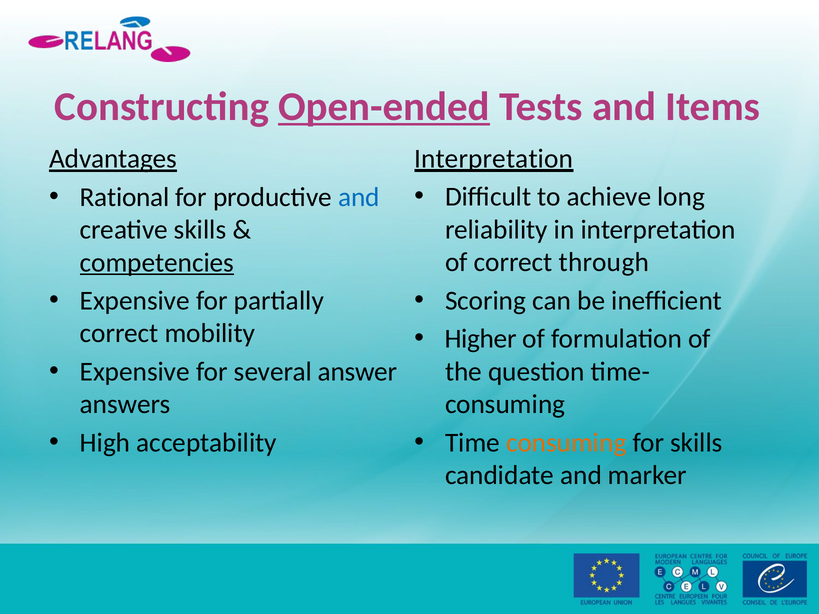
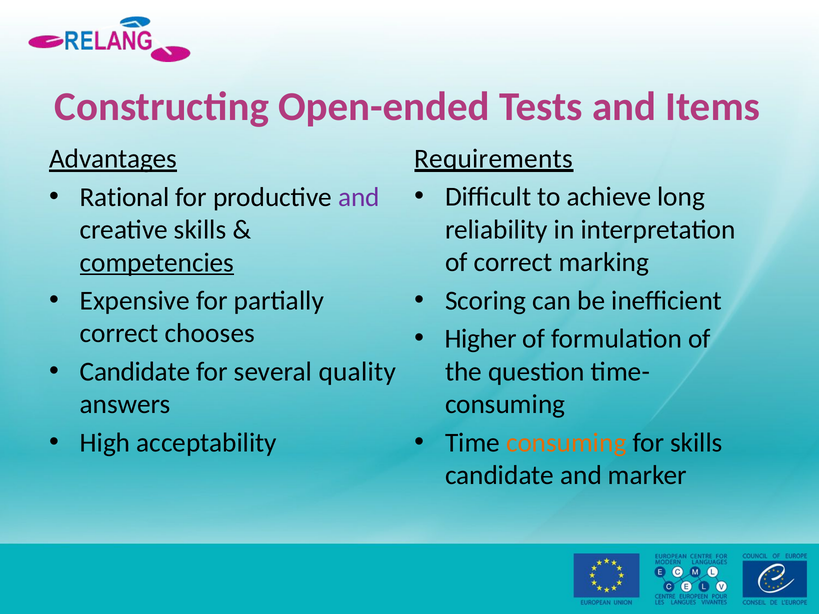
Open-ended underline: present -> none
Interpretation at (494, 159): Interpretation -> Requirements
and at (359, 197) colour: blue -> purple
through: through -> marking
mobility: mobility -> chooses
Expensive at (135, 372): Expensive -> Candidate
answer: answer -> quality
